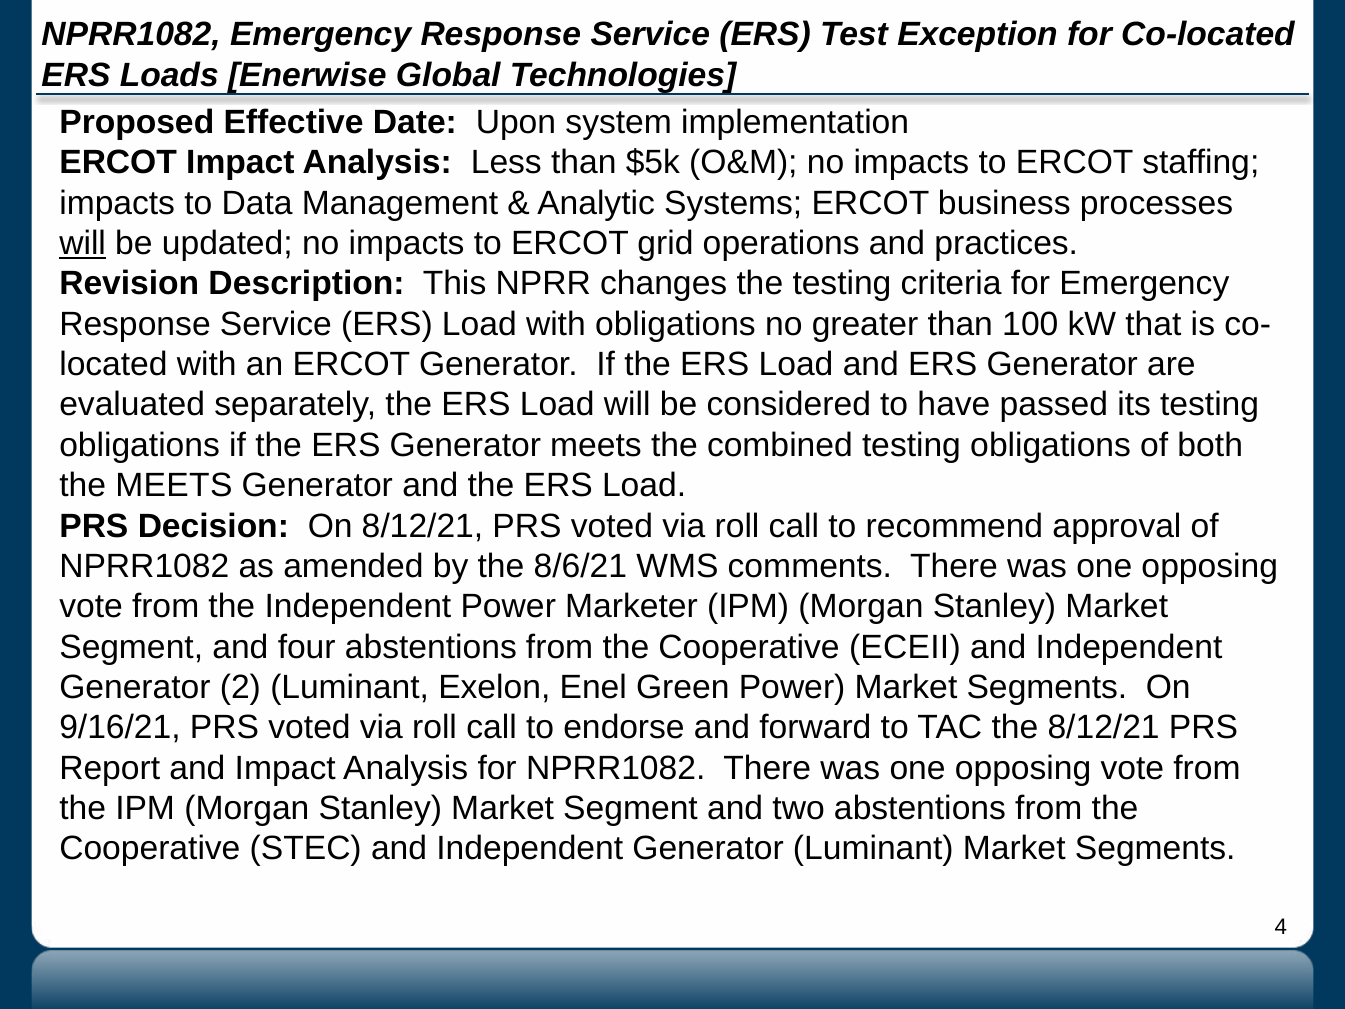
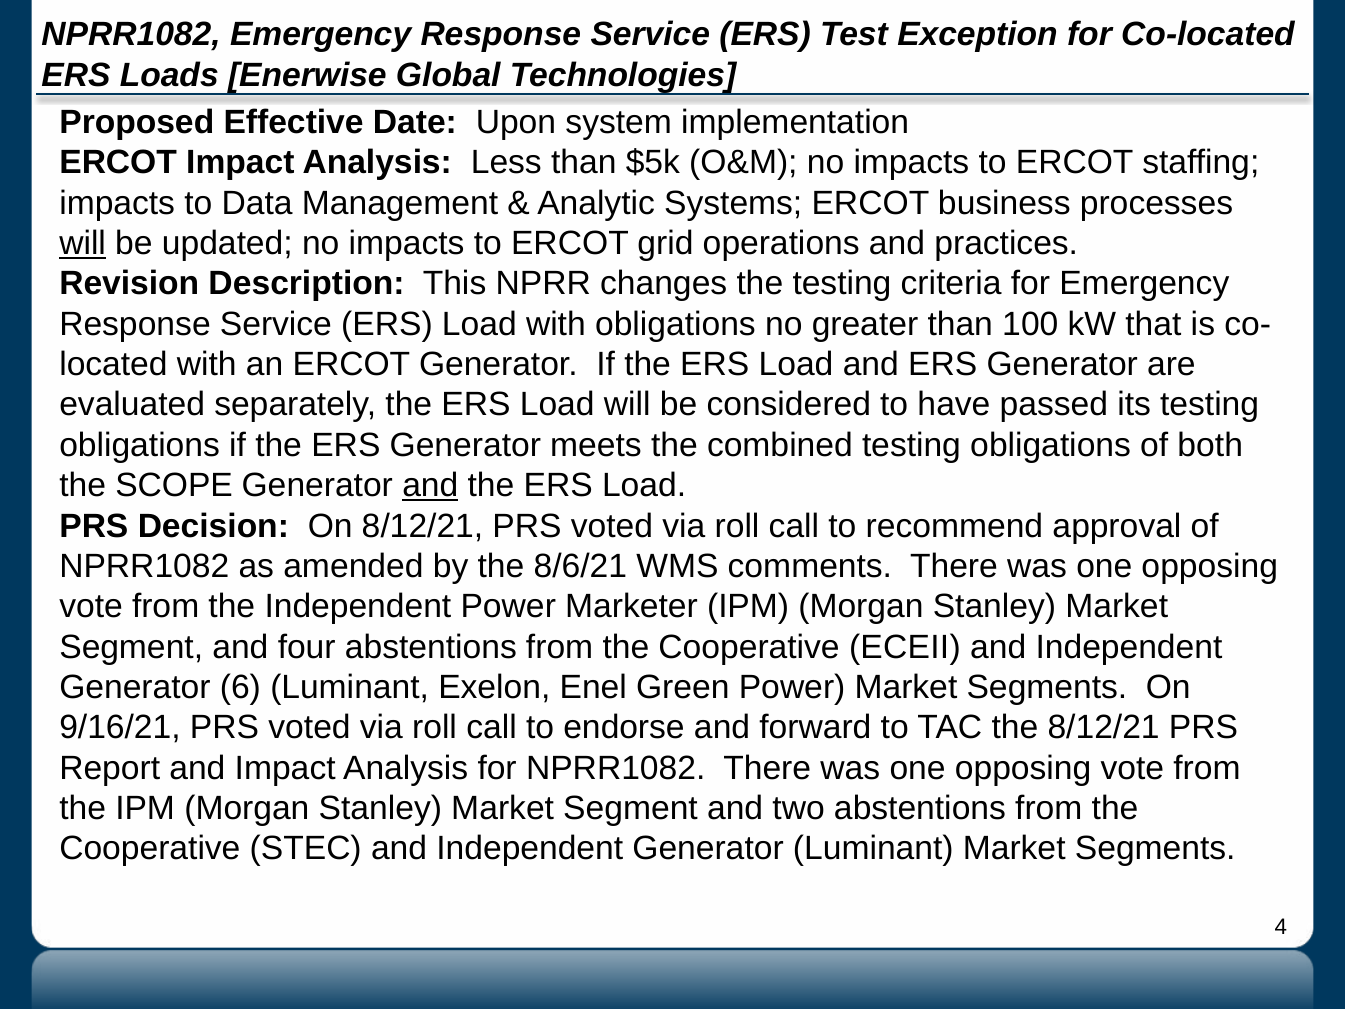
the MEETS: MEETS -> SCOPE
and at (430, 485) underline: none -> present
2: 2 -> 6
